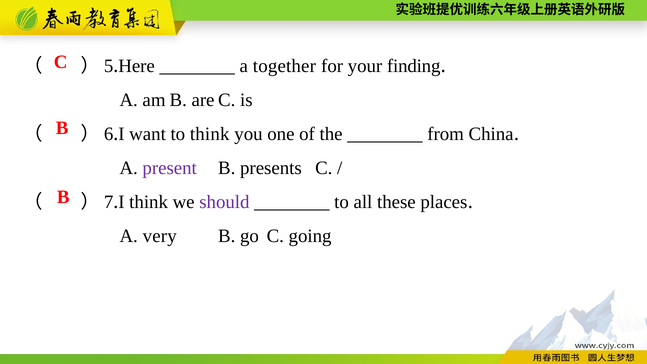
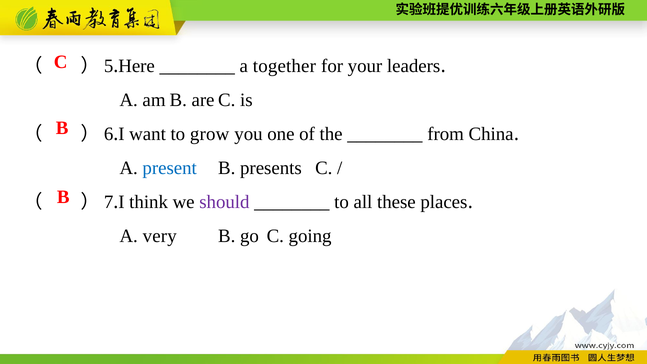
finding: finding -> leaders
to think: think -> grow
present colour: purple -> blue
